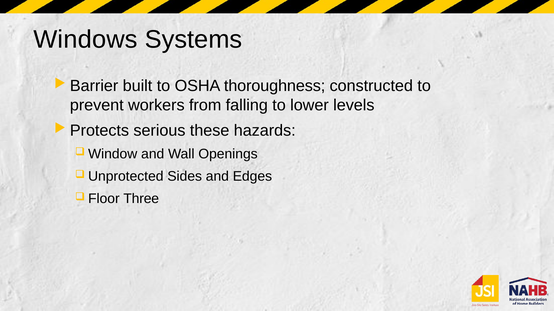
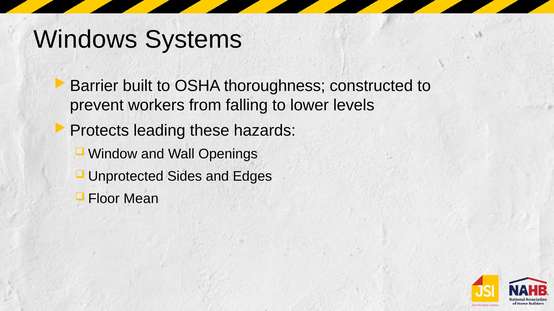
serious: serious -> leading
Three: Three -> Mean
